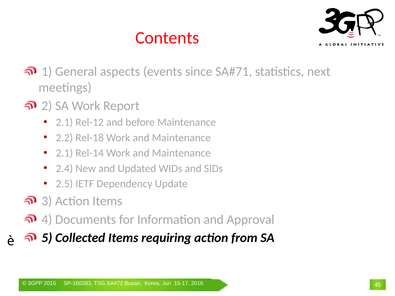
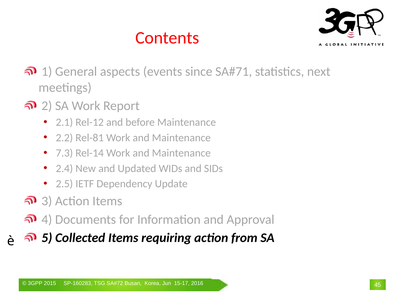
Rel-18: Rel-18 -> Rel-81
2.1 at (64, 153): 2.1 -> 7.3
